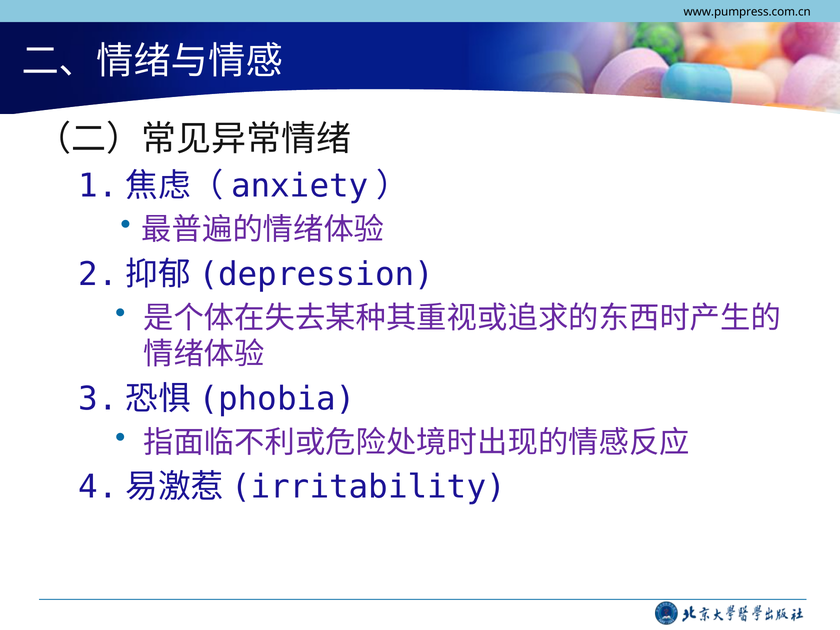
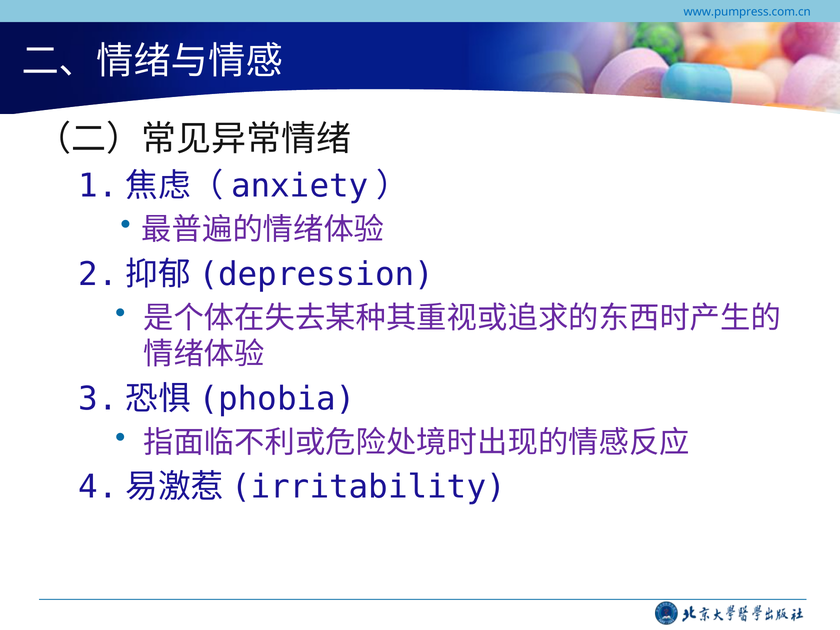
www.pumpress.com.cn colour: black -> blue
